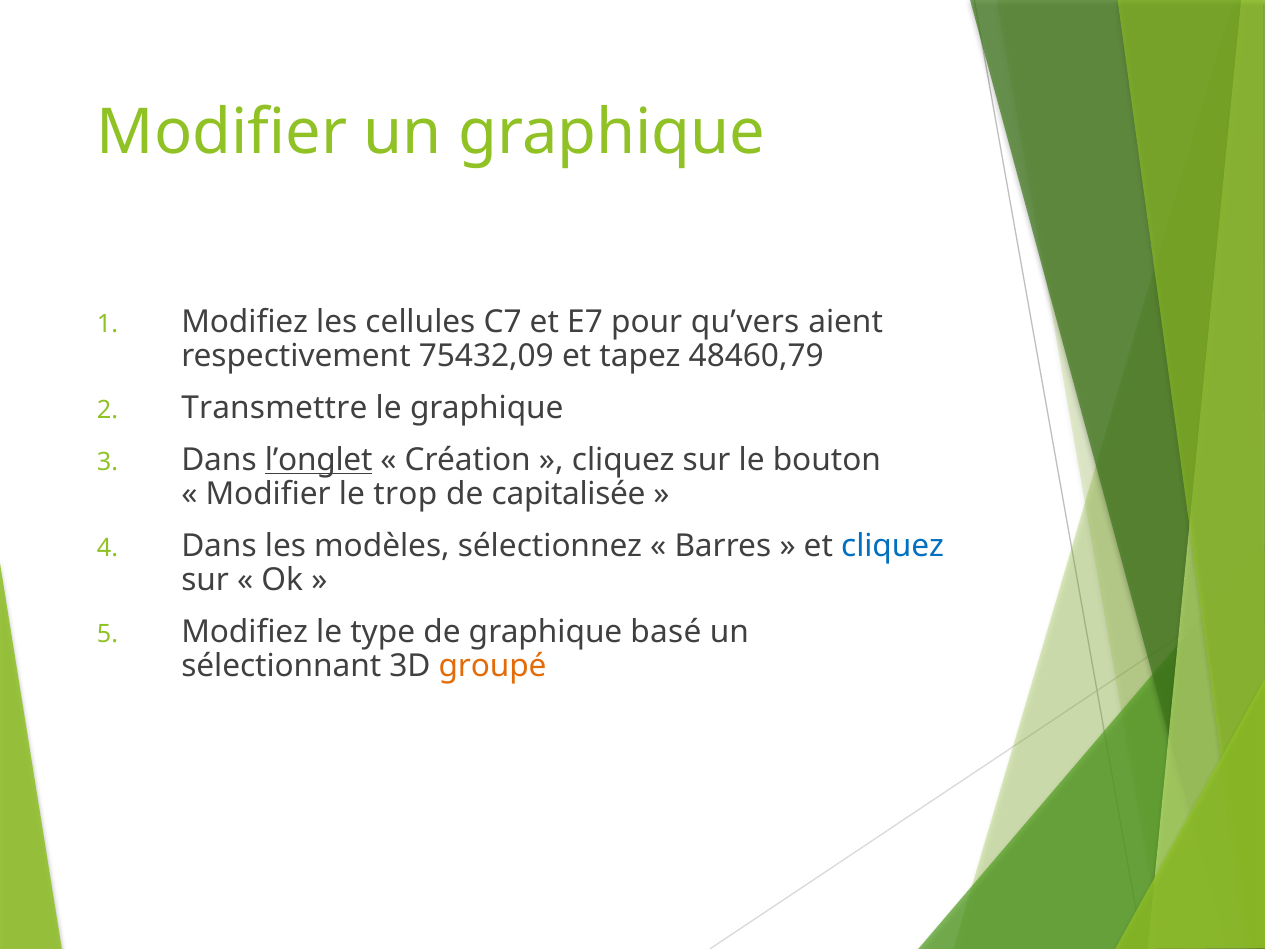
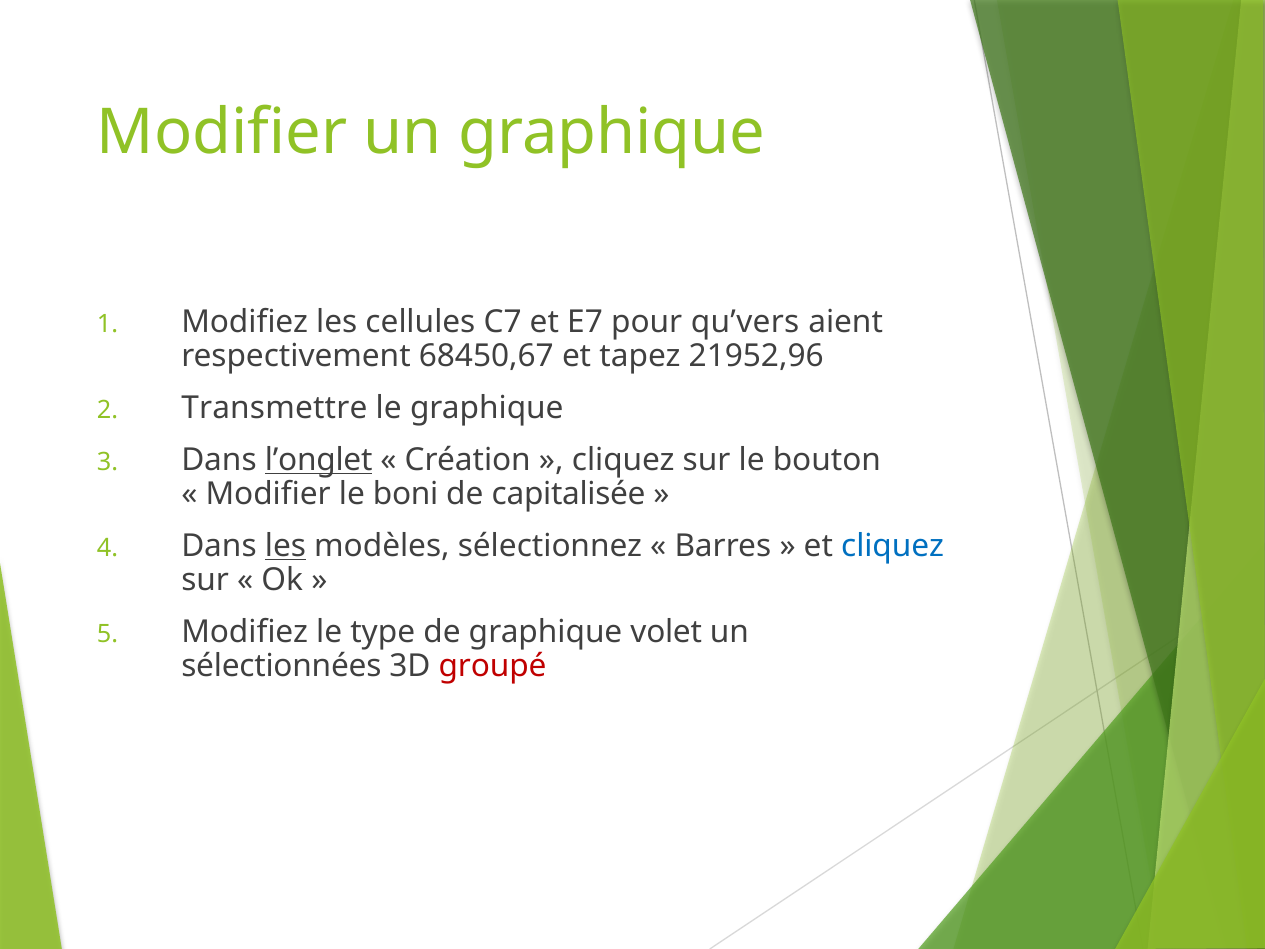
75432,09: 75432,09 -> 68450,67
48460,79: 48460,79 -> 21952,96
trop: trop -> boni
les at (285, 546) underline: none -> present
basé: basé -> volet
sélectionnant: sélectionnant -> sélectionnées
groupé colour: orange -> red
